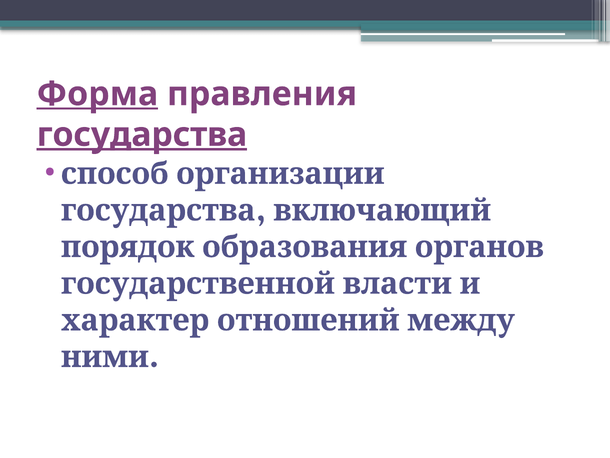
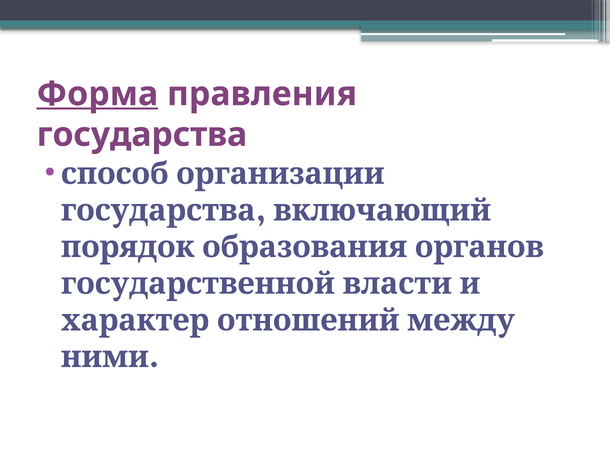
государства at (142, 135) underline: present -> none
